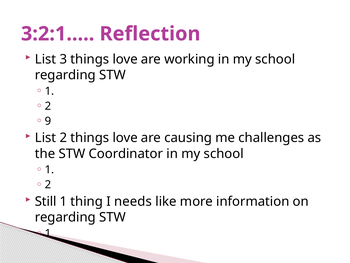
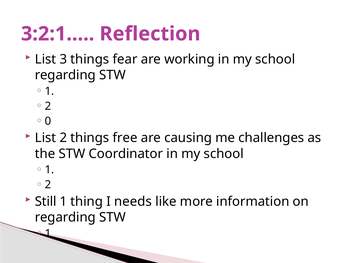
3 things love: love -> fear
9: 9 -> 0
2 things love: love -> free
